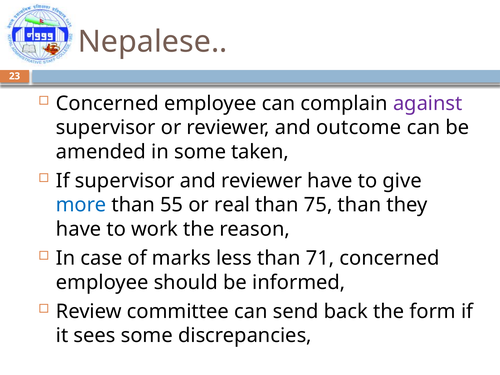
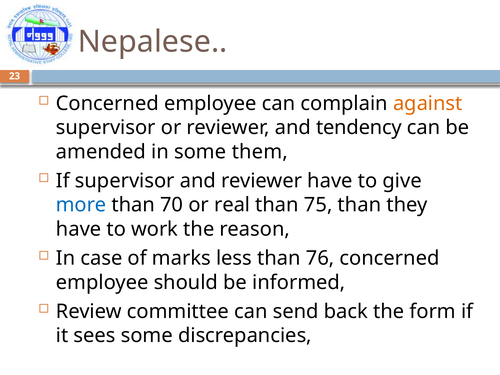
against colour: purple -> orange
outcome: outcome -> tendency
taken: taken -> them
55: 55 -> 70
71: 71 -> 76
